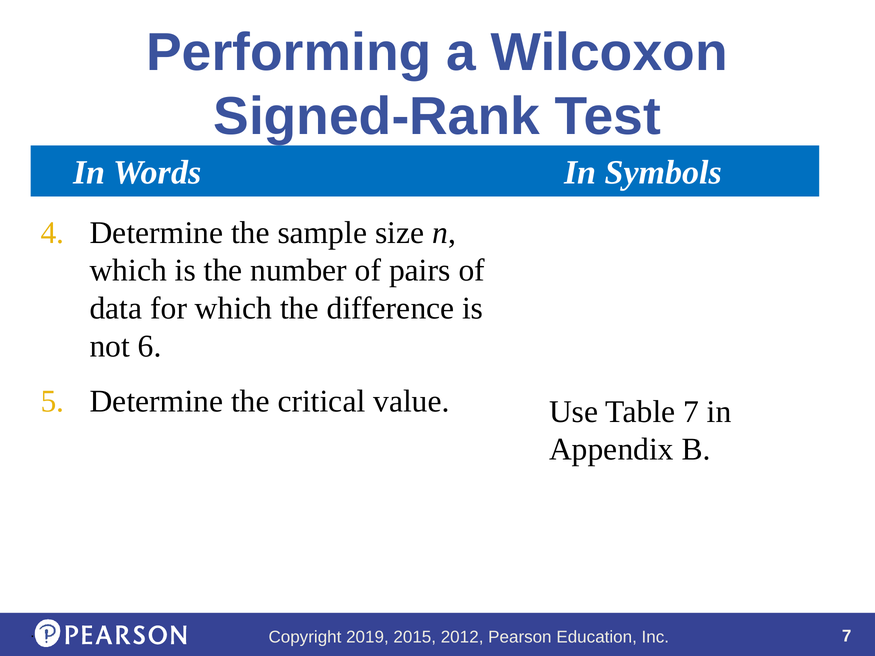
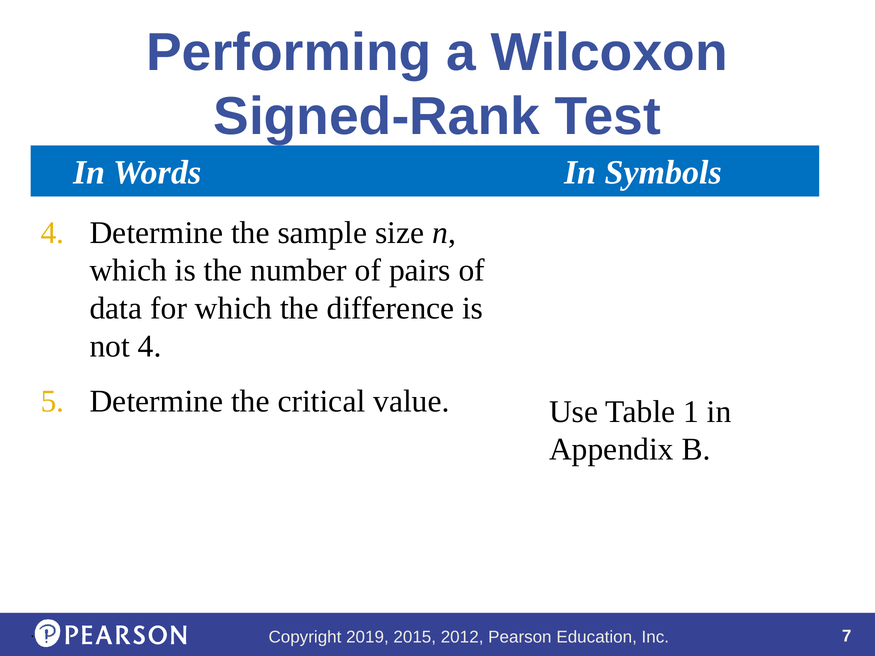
not 6: 6 -> 4
Table 7: 7 -> 1
